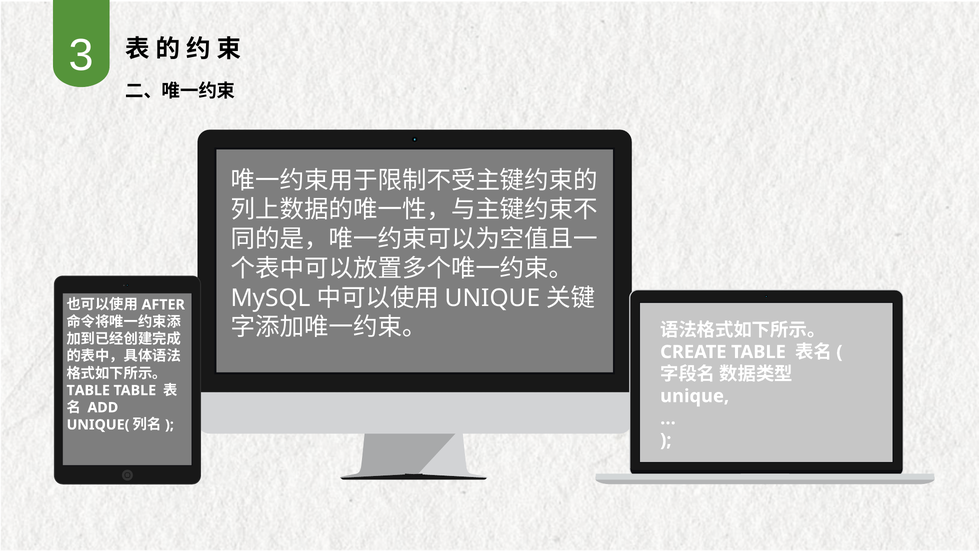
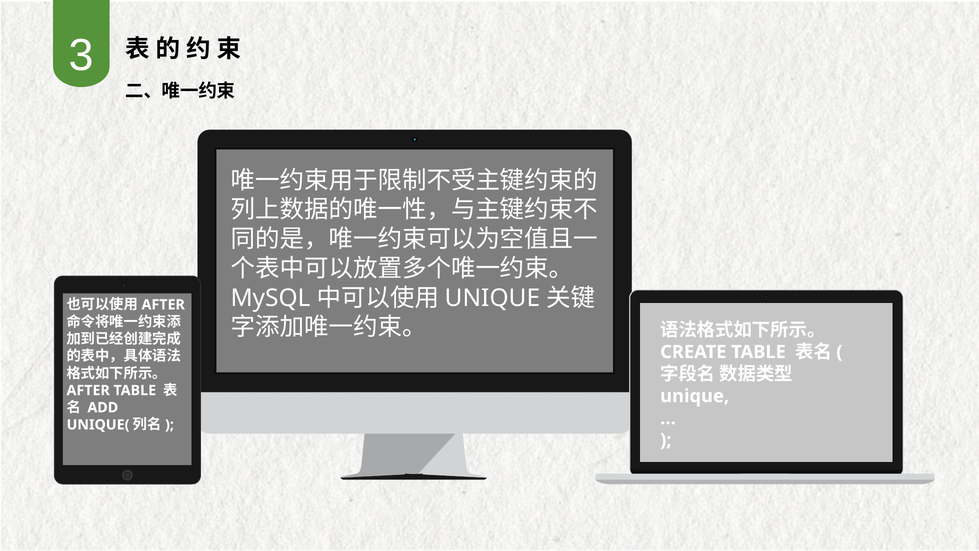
TABLE at (88, 390): TABLE -> AFTER
